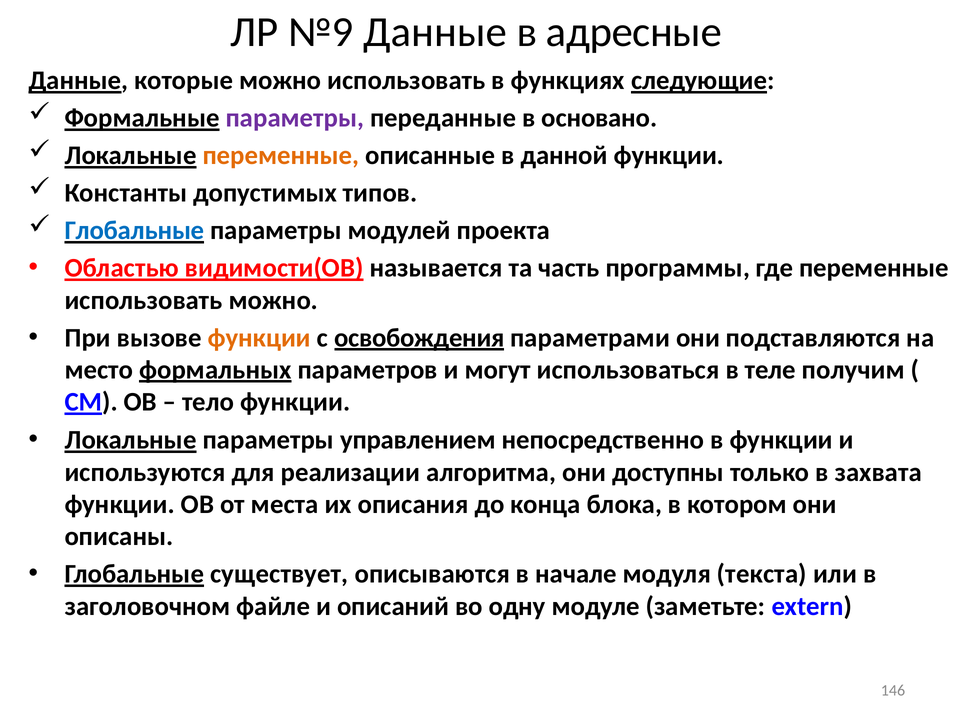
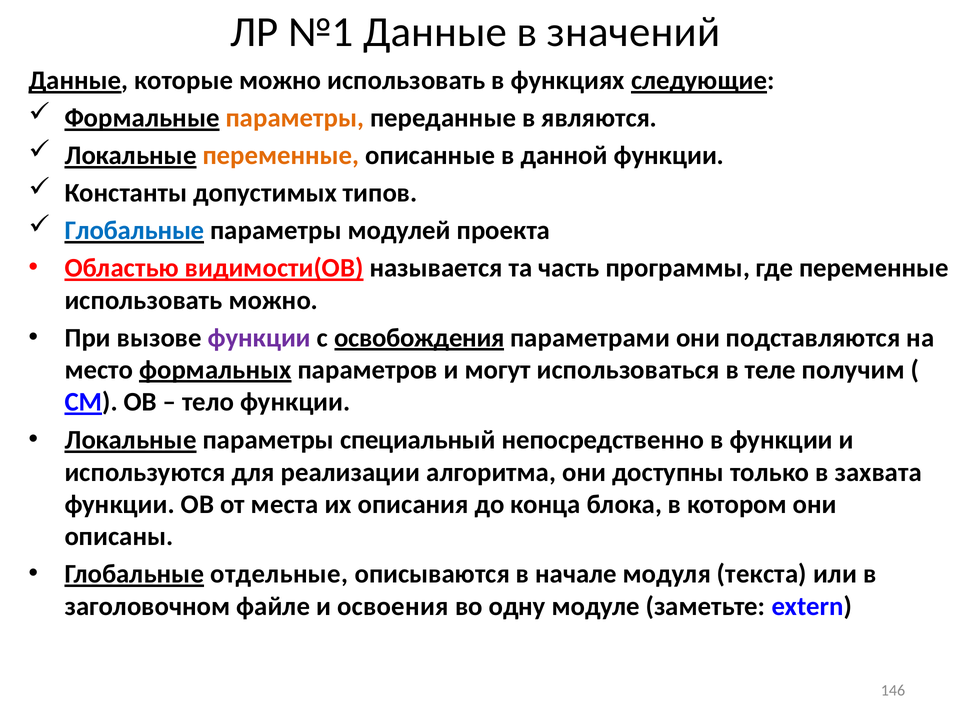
№9: №9 -> №1
адресные: адресные -> значений
параметры at (295, 118) colour: purple -> orange
основано: основано -> являются
функции at (259, 337) colour: orange -> purple
управлением: управлением -> специальный
существует: существует -> отдельные
описаний: описаний -> освоения
